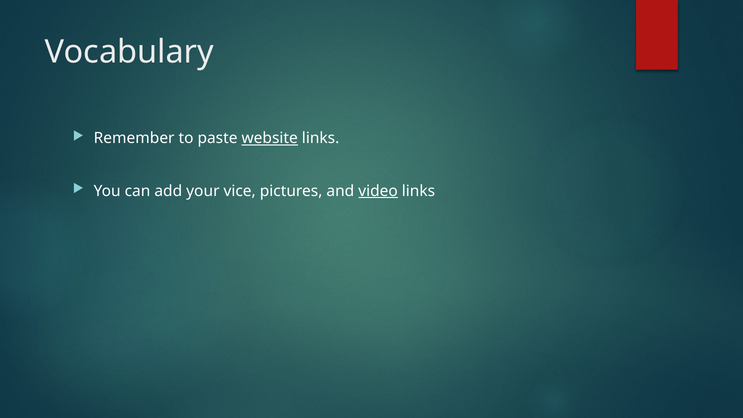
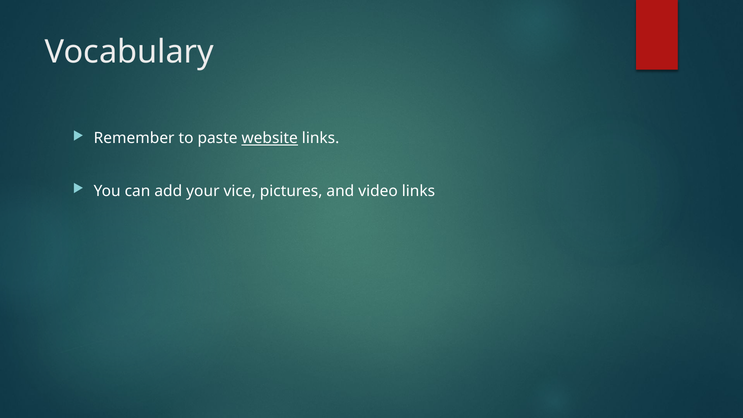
video underline: present -> none
